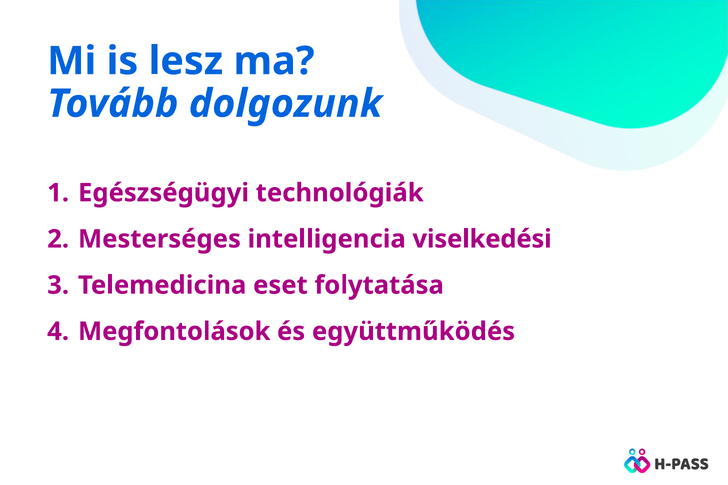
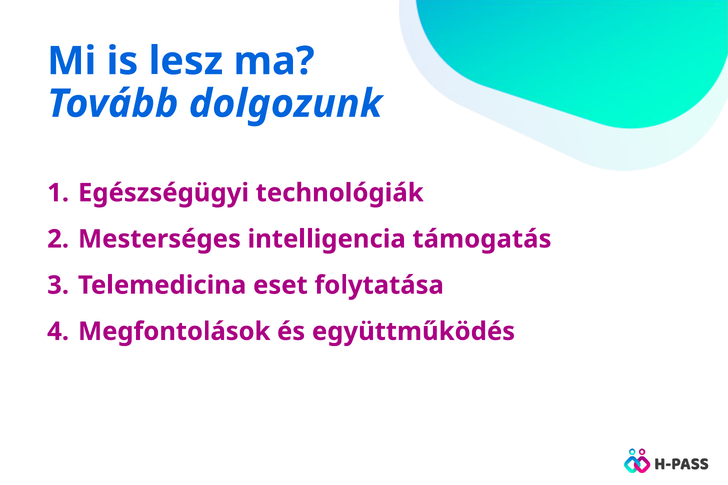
viselkedési: viselkedési -> támogatás
